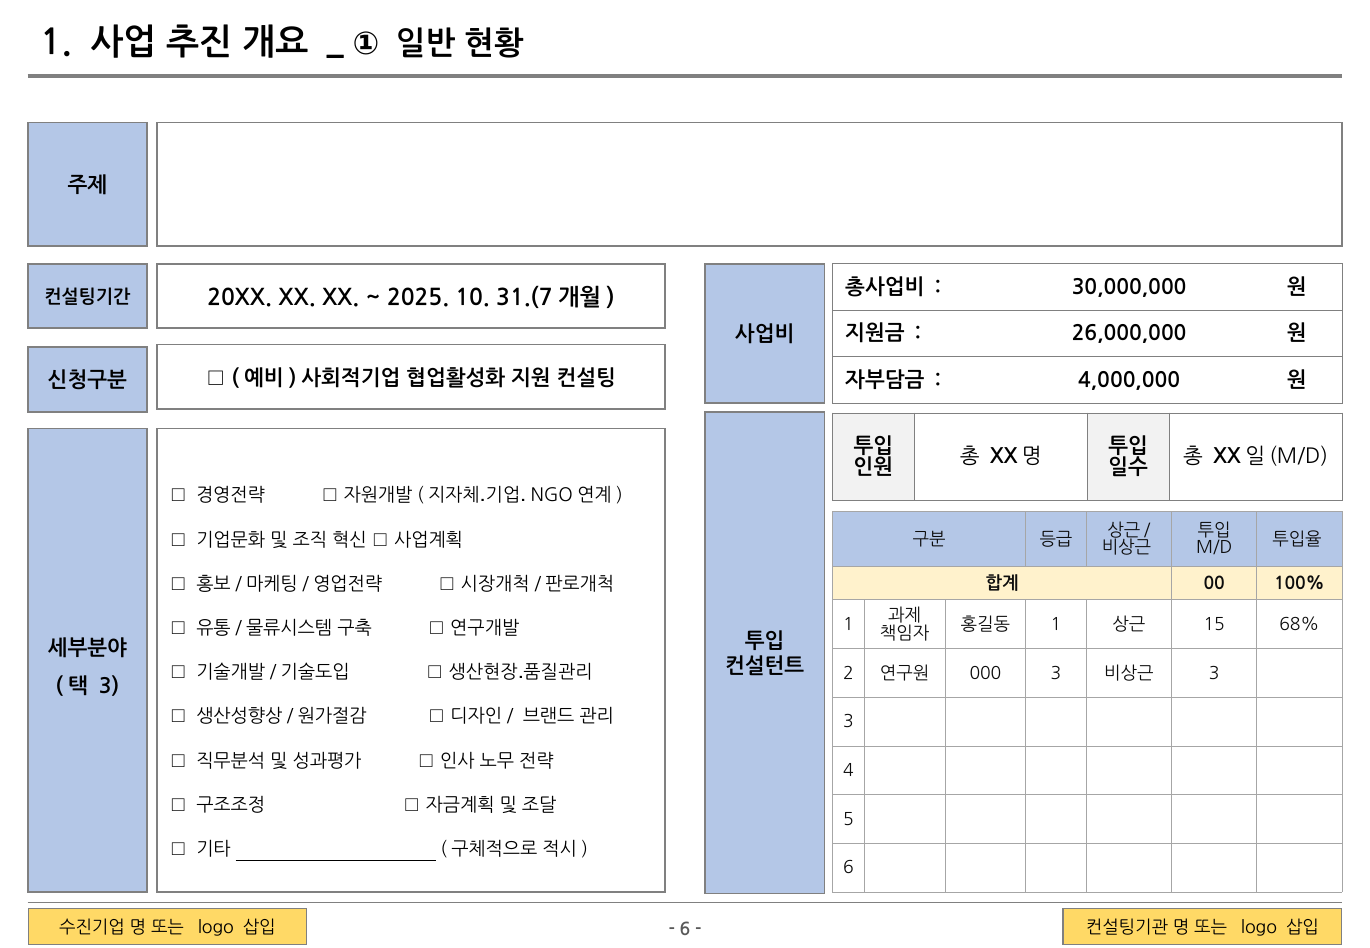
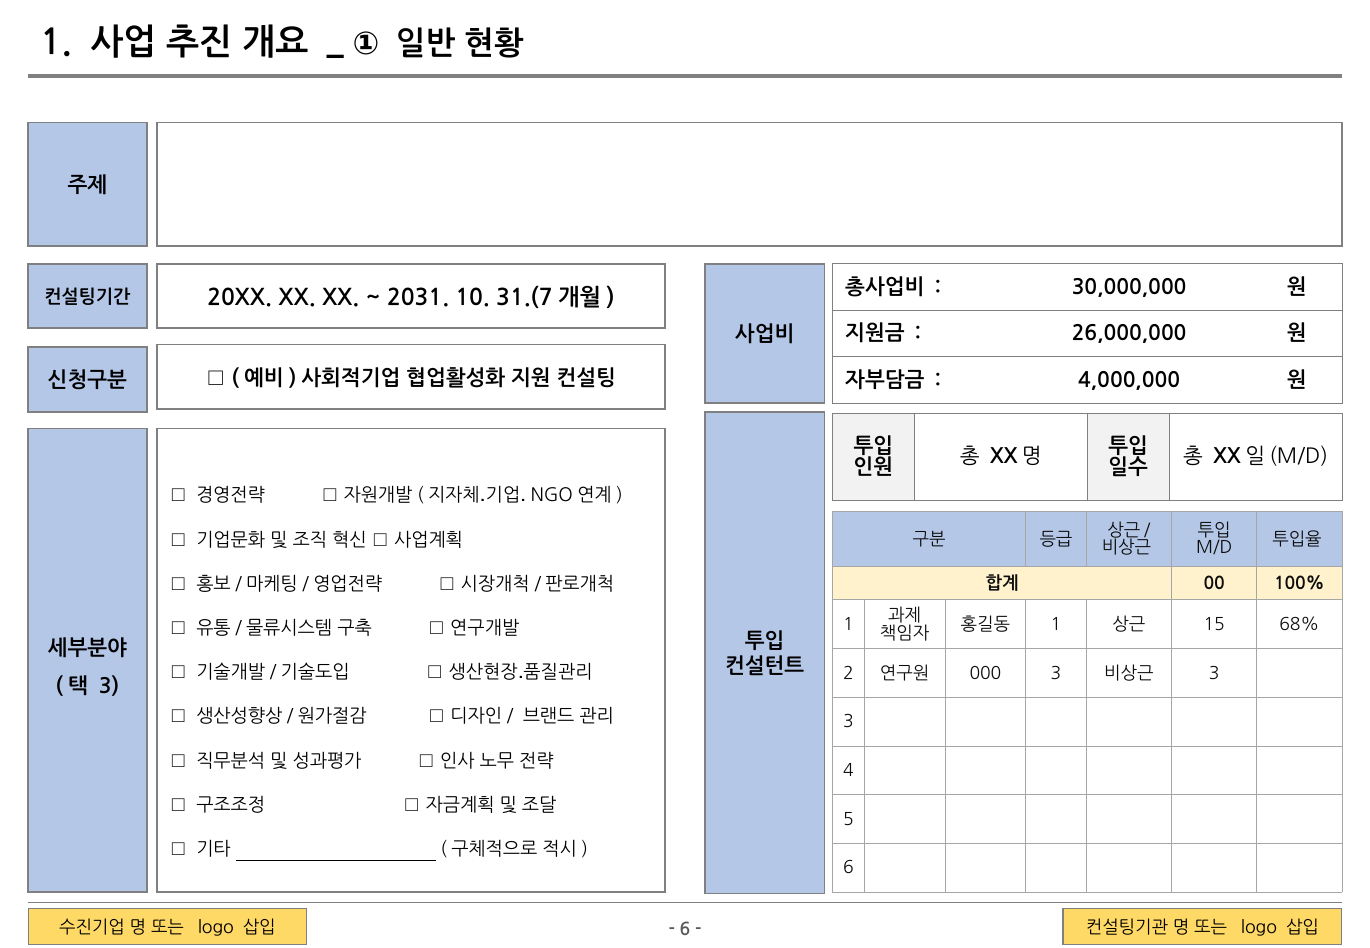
2025: 2025 -> 2031
